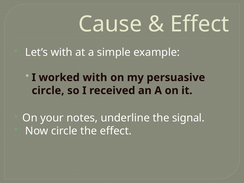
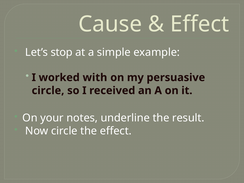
Let’s with: with -> stop
signal: signal -> result
